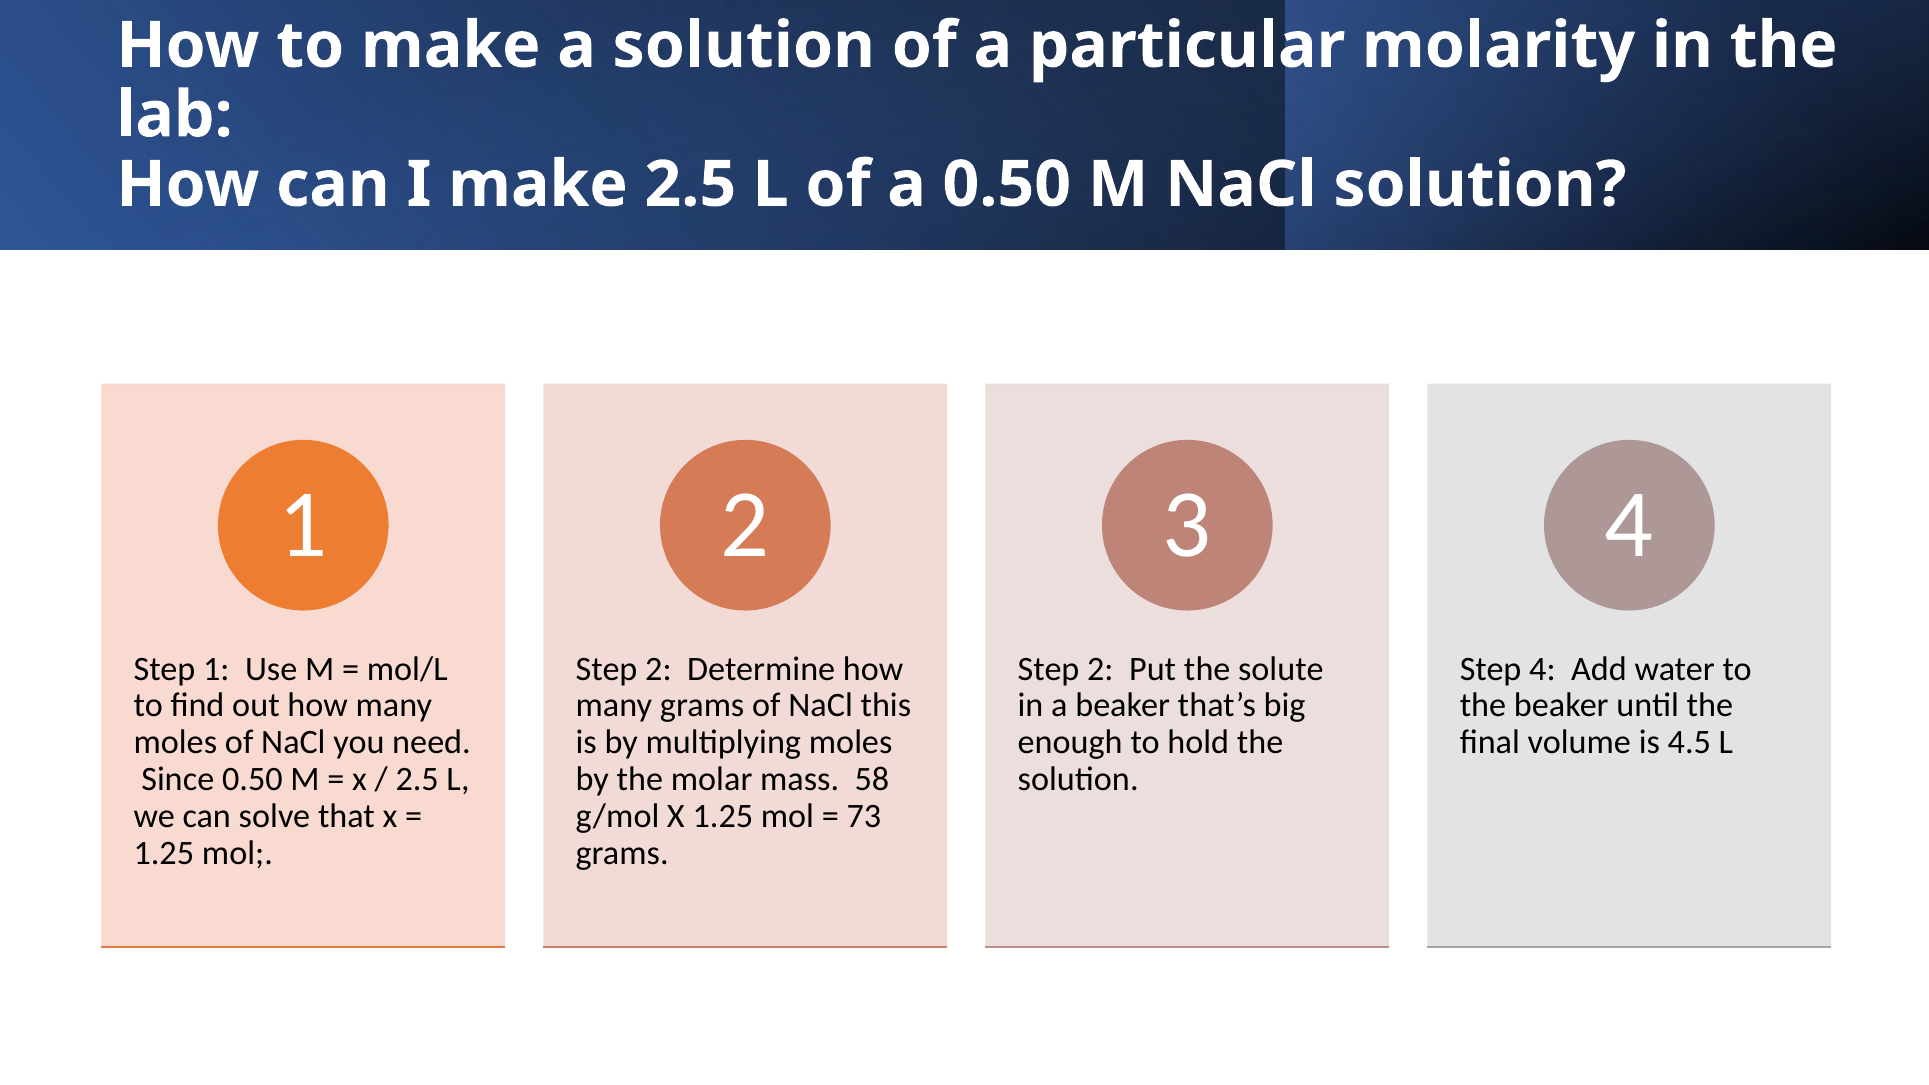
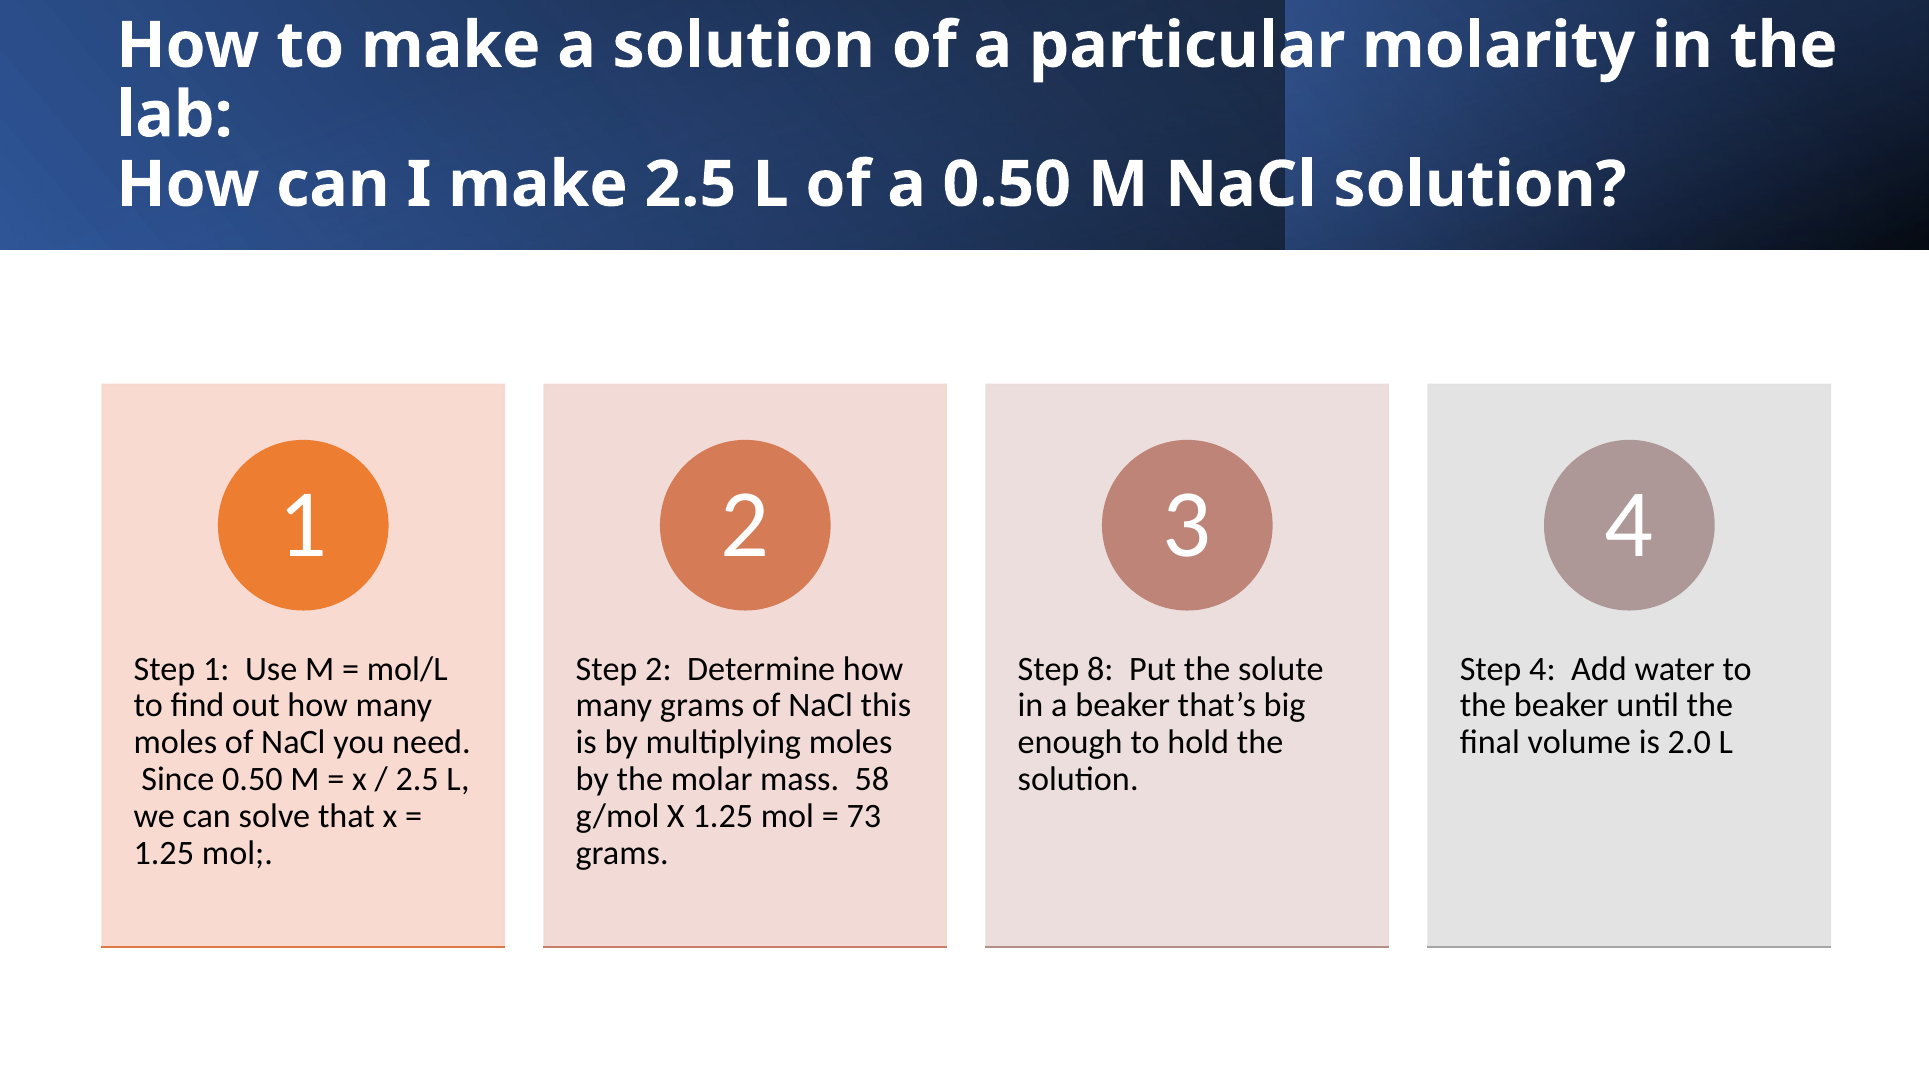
2 at (1100, 669): 2 -> 8
4.5: 4.5 -> 2.0
